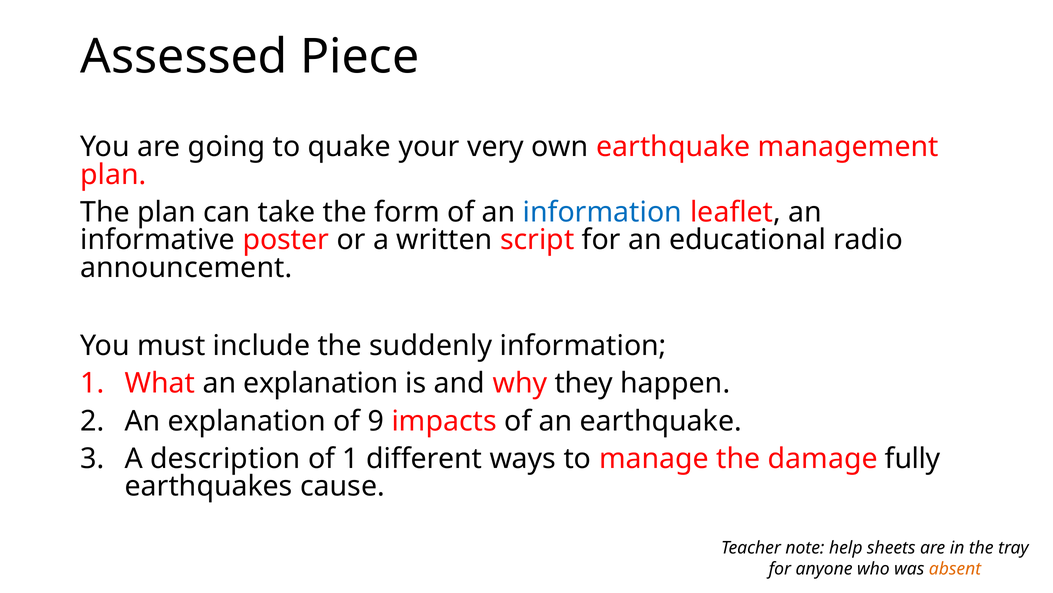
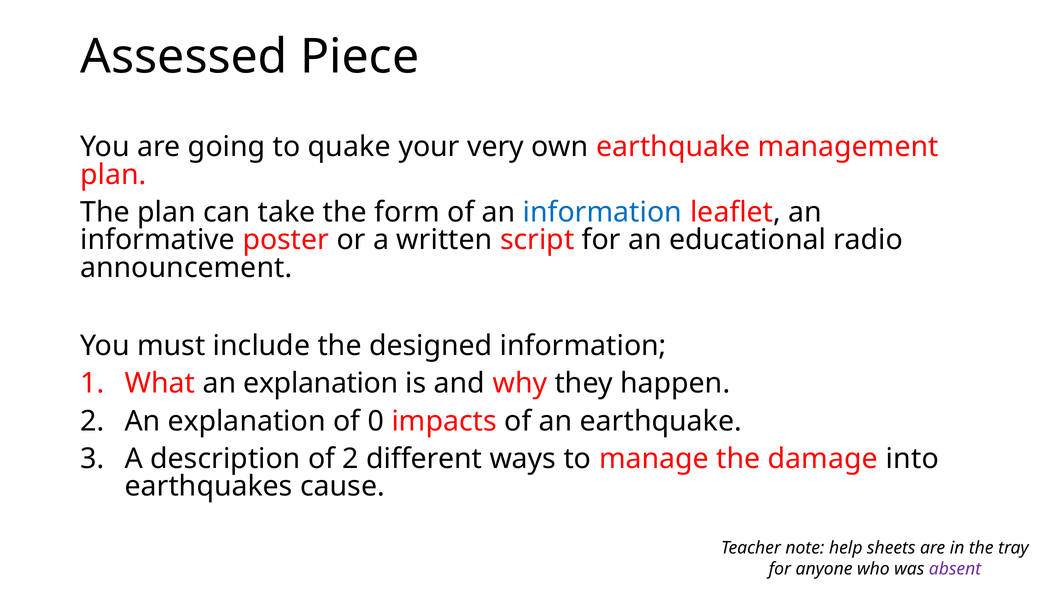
suddenly: suddenly -> designed
9: 9 -> 0
of 1: 1 -> 2
fully: fully -> into
absent colour: orange -> purple
